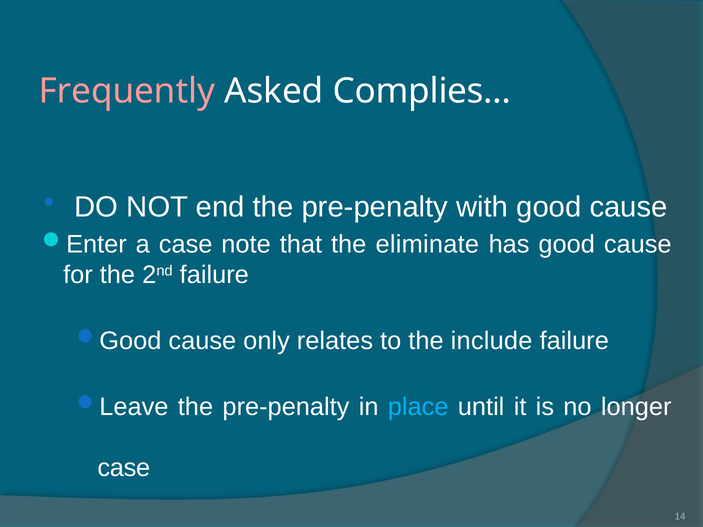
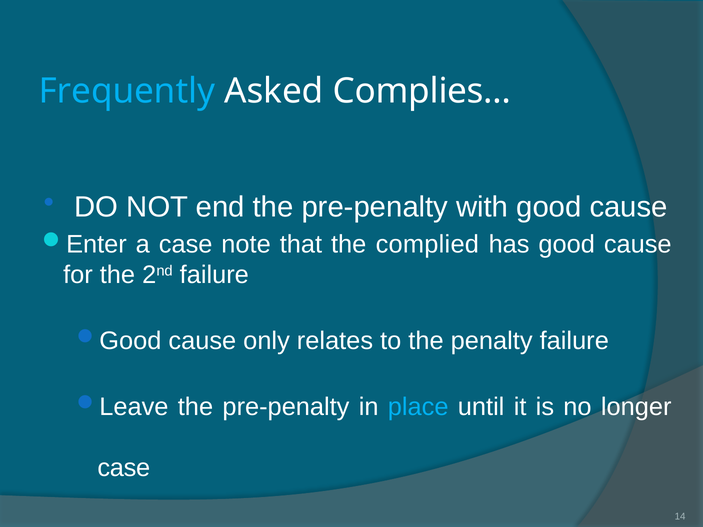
Frequently colour: pink -> light blue
eliminate: eliminate -> complied
include: include -> penalty
